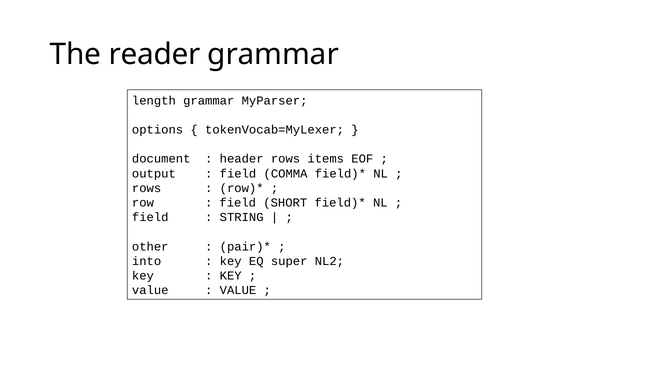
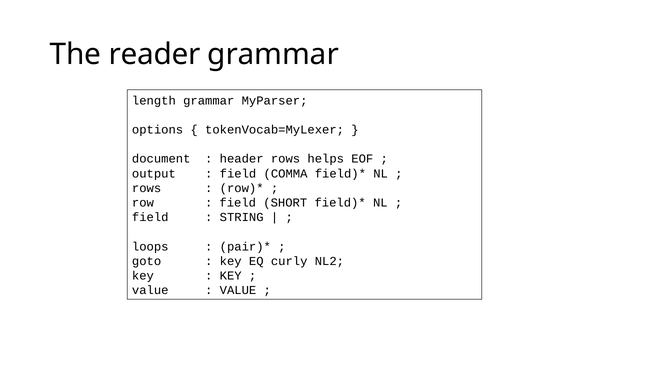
items: items -> helps
other: other -> loops
into: into -> goto
super: super -> curly
